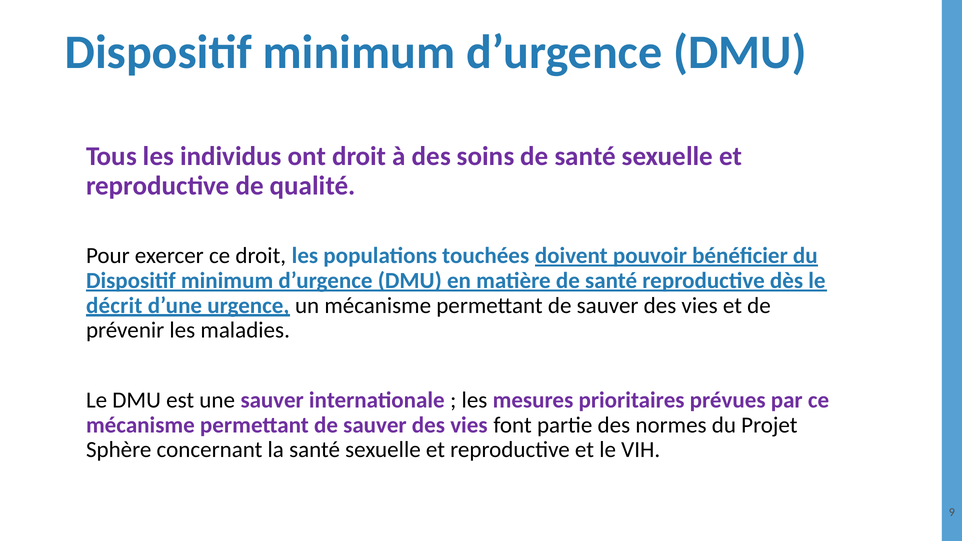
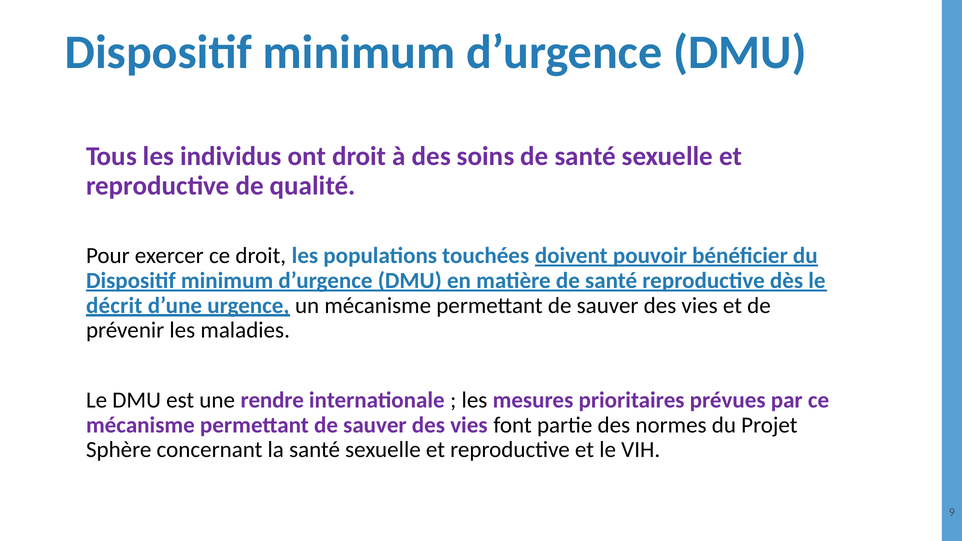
une sauver: sauver -> rendre
